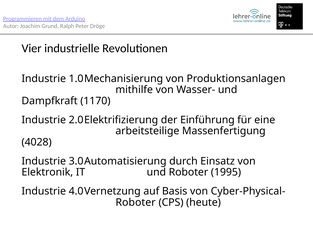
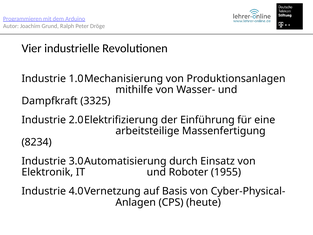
1170: 1170 -> 3325
4028: 4028 -> 8234
1995: 1995 -> 1955
Roboter at (136, 202): Roboter -> Anlagen
